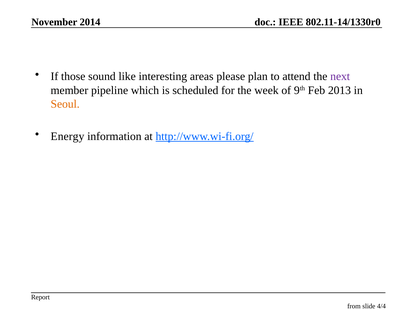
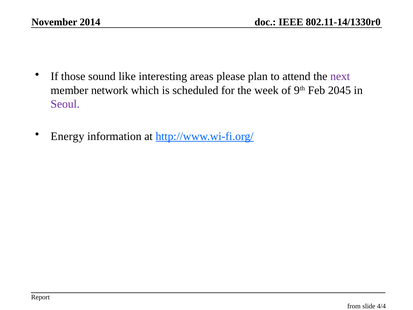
pipeline: pipeline -> network
2013: 2013 -> 2045
Seoul colour: orange -> purple
